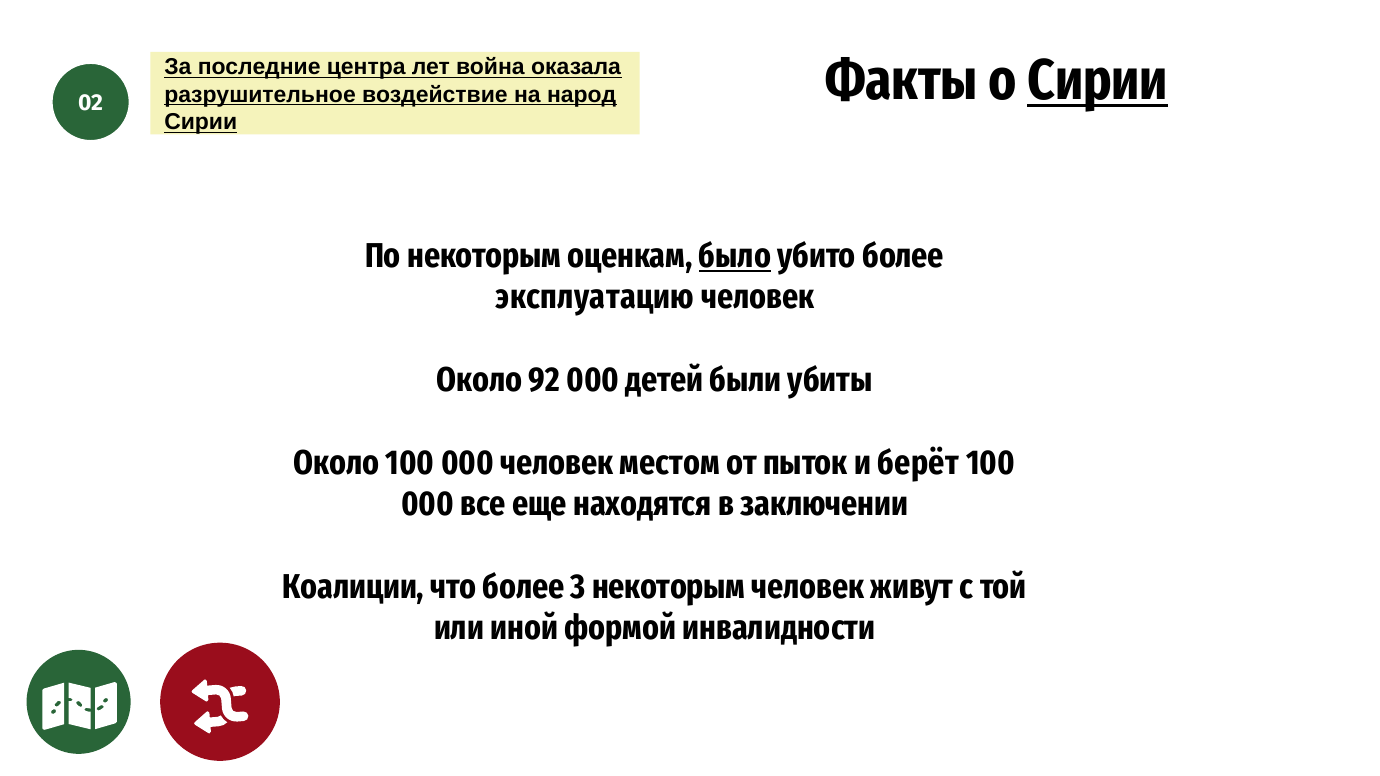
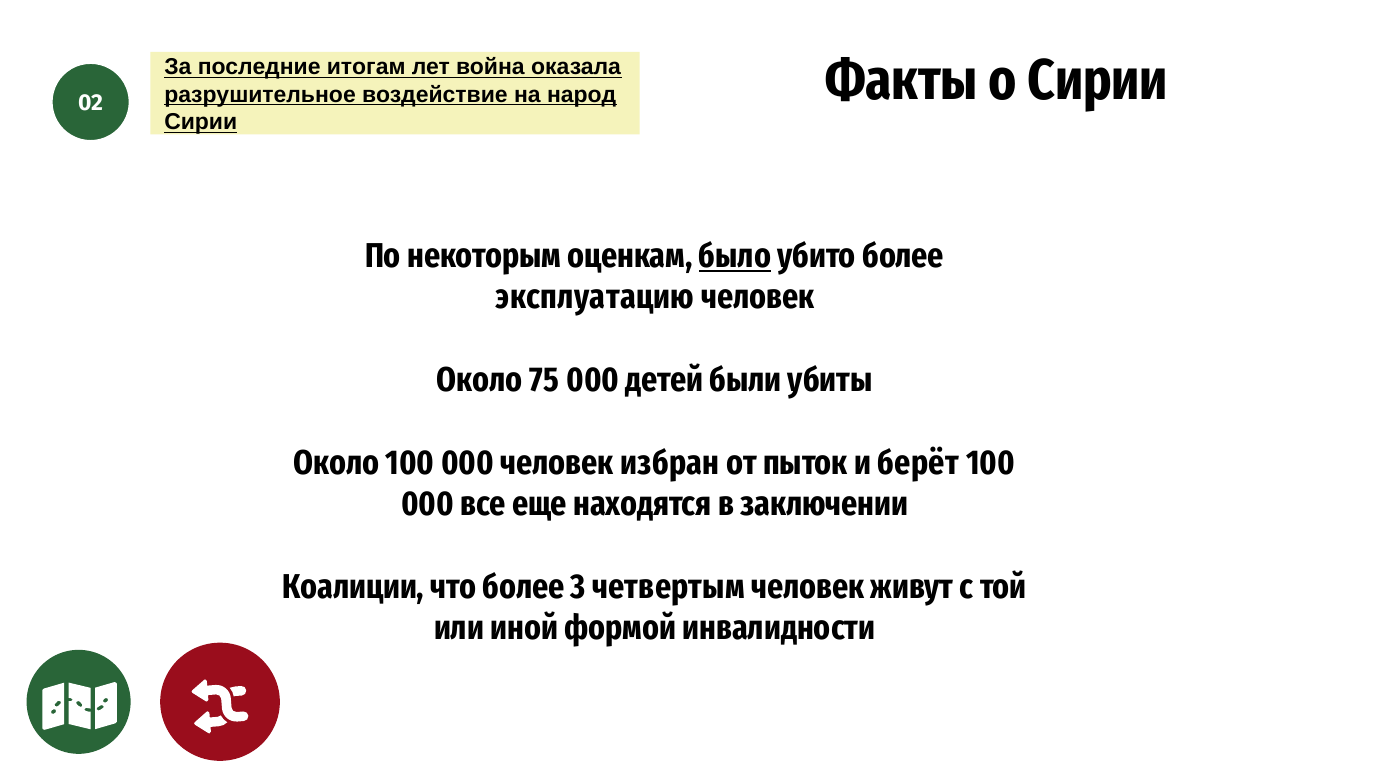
центра: центра -> итогам
Сирии at (1098, 81) underline: present -> none
92: 92 -> 75
местом: местом -> избран
3 некоторым: некоторым -> четвертым
